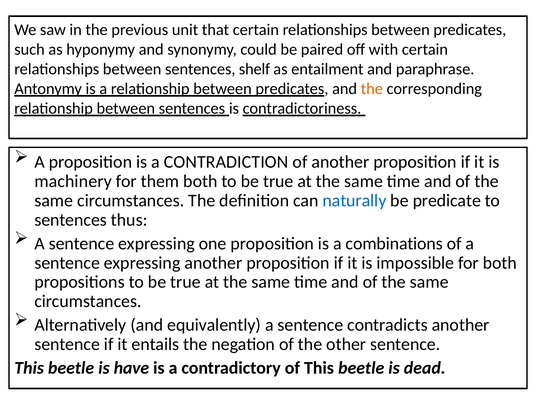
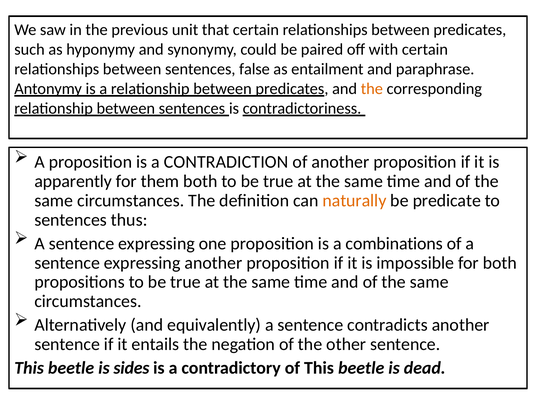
shelf: shelf -> false
machinery: machinery -> apparently
naturally colour: blue -> orange
have: have -> sides
